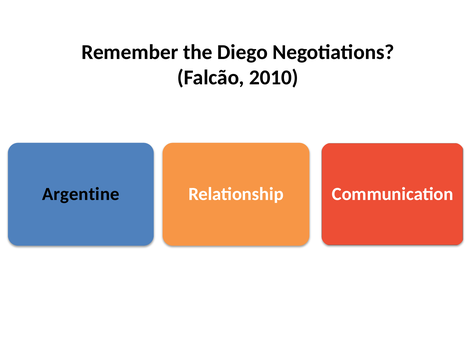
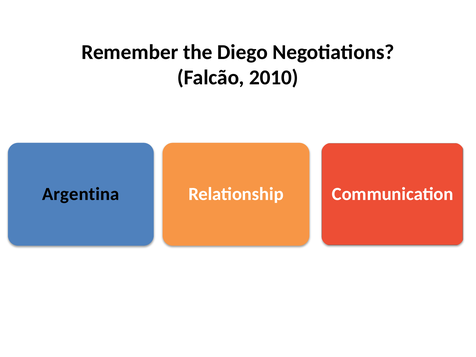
Argentine: Argentine -> Argentina
